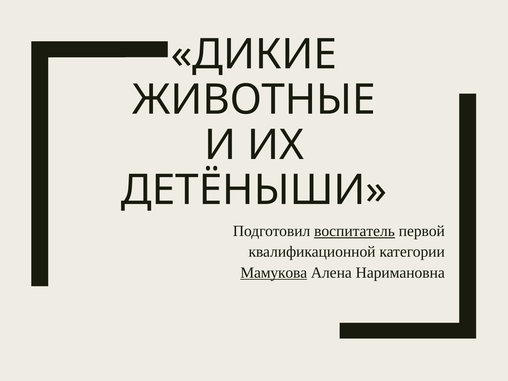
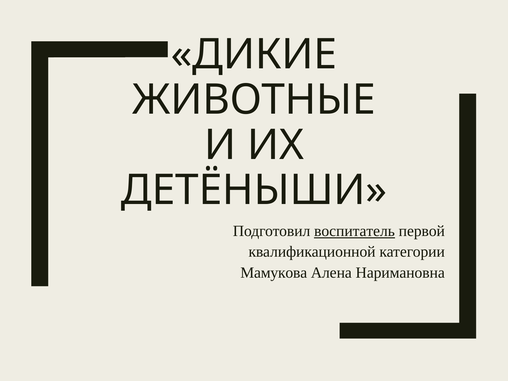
Мамукова underline: present -> none
